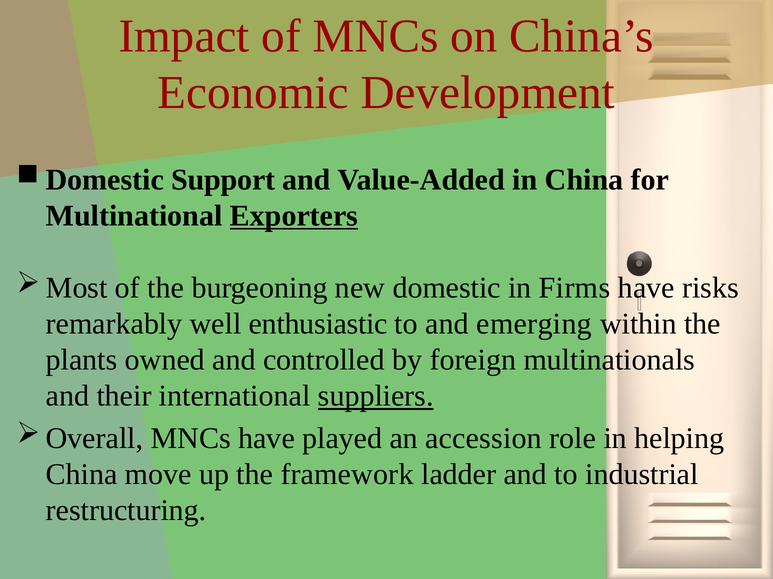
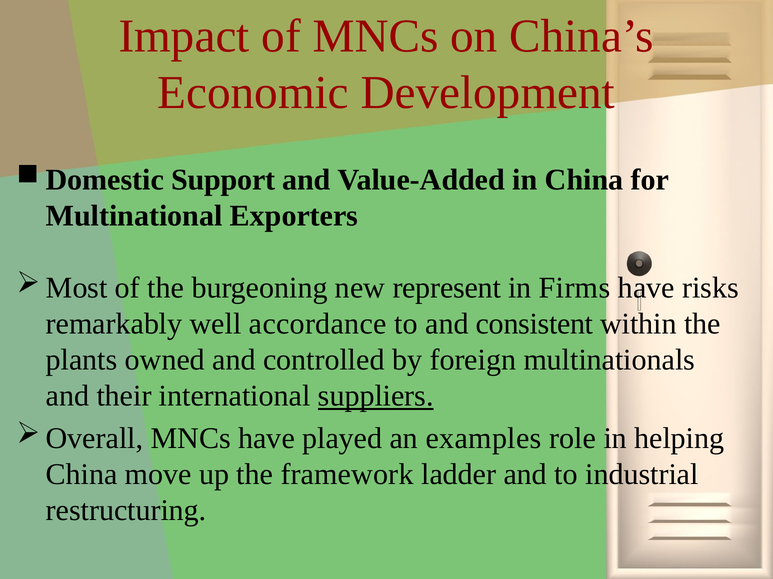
Exporters underline: present -> none
domestic: domestic -> represent
enthusiastic: enthusiastic -> accordance
emerging: emerging -> consistent
accession: accession -> examples
